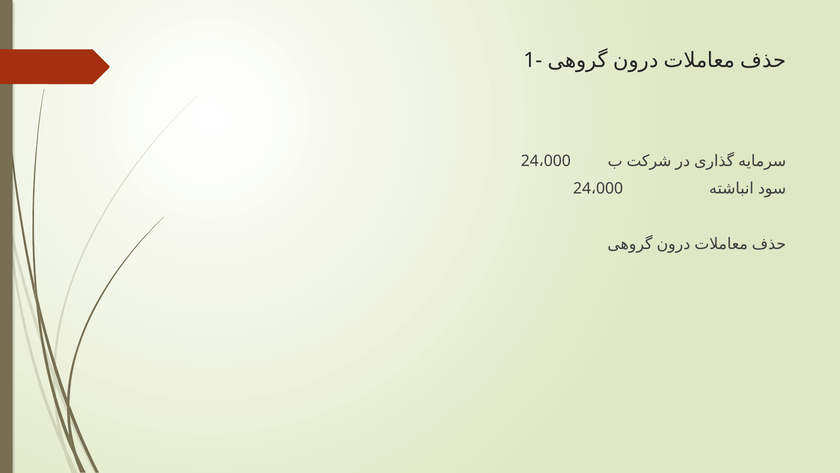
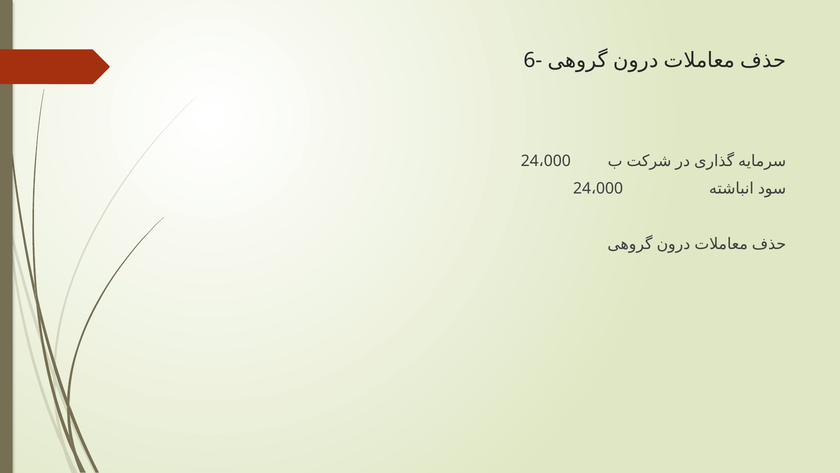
1-: 1- -> 6-
